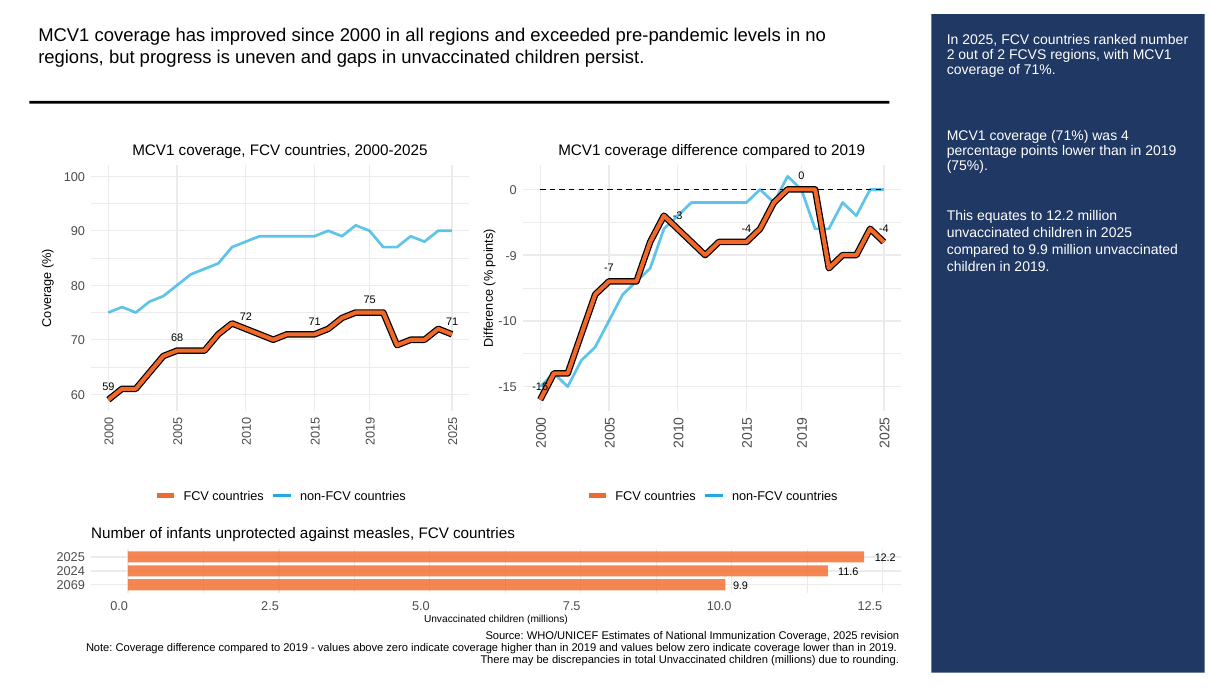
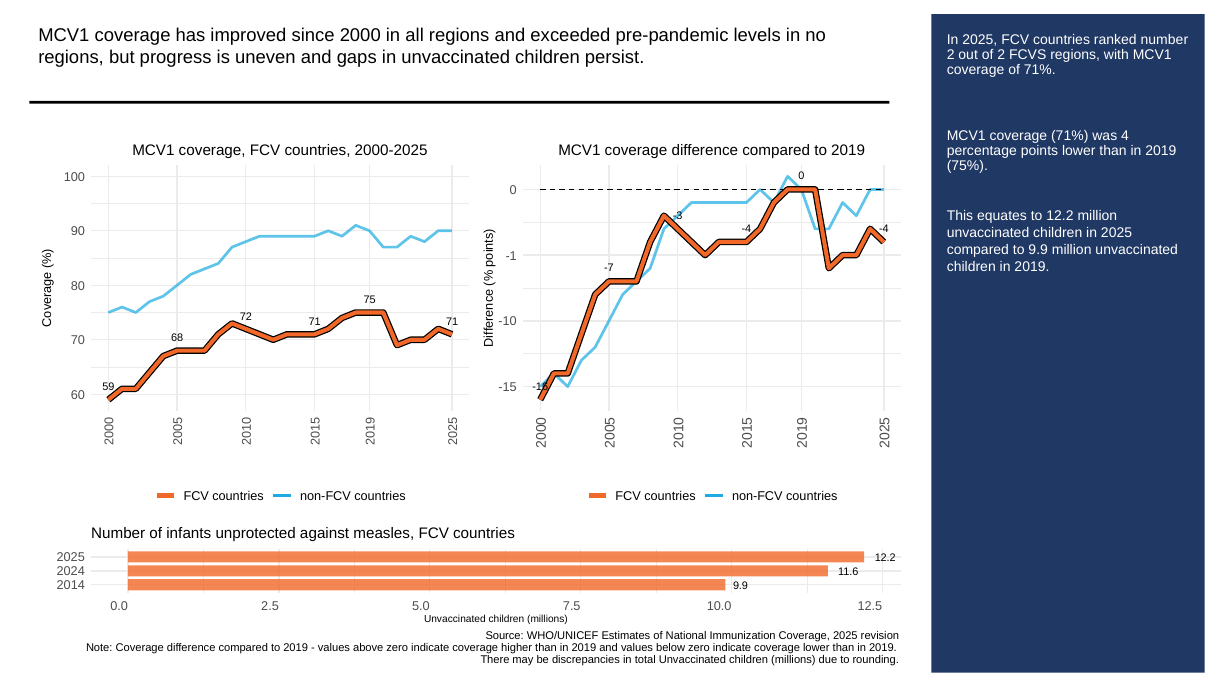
-9: -9 -> -1
2069: 2069 -> 2014
